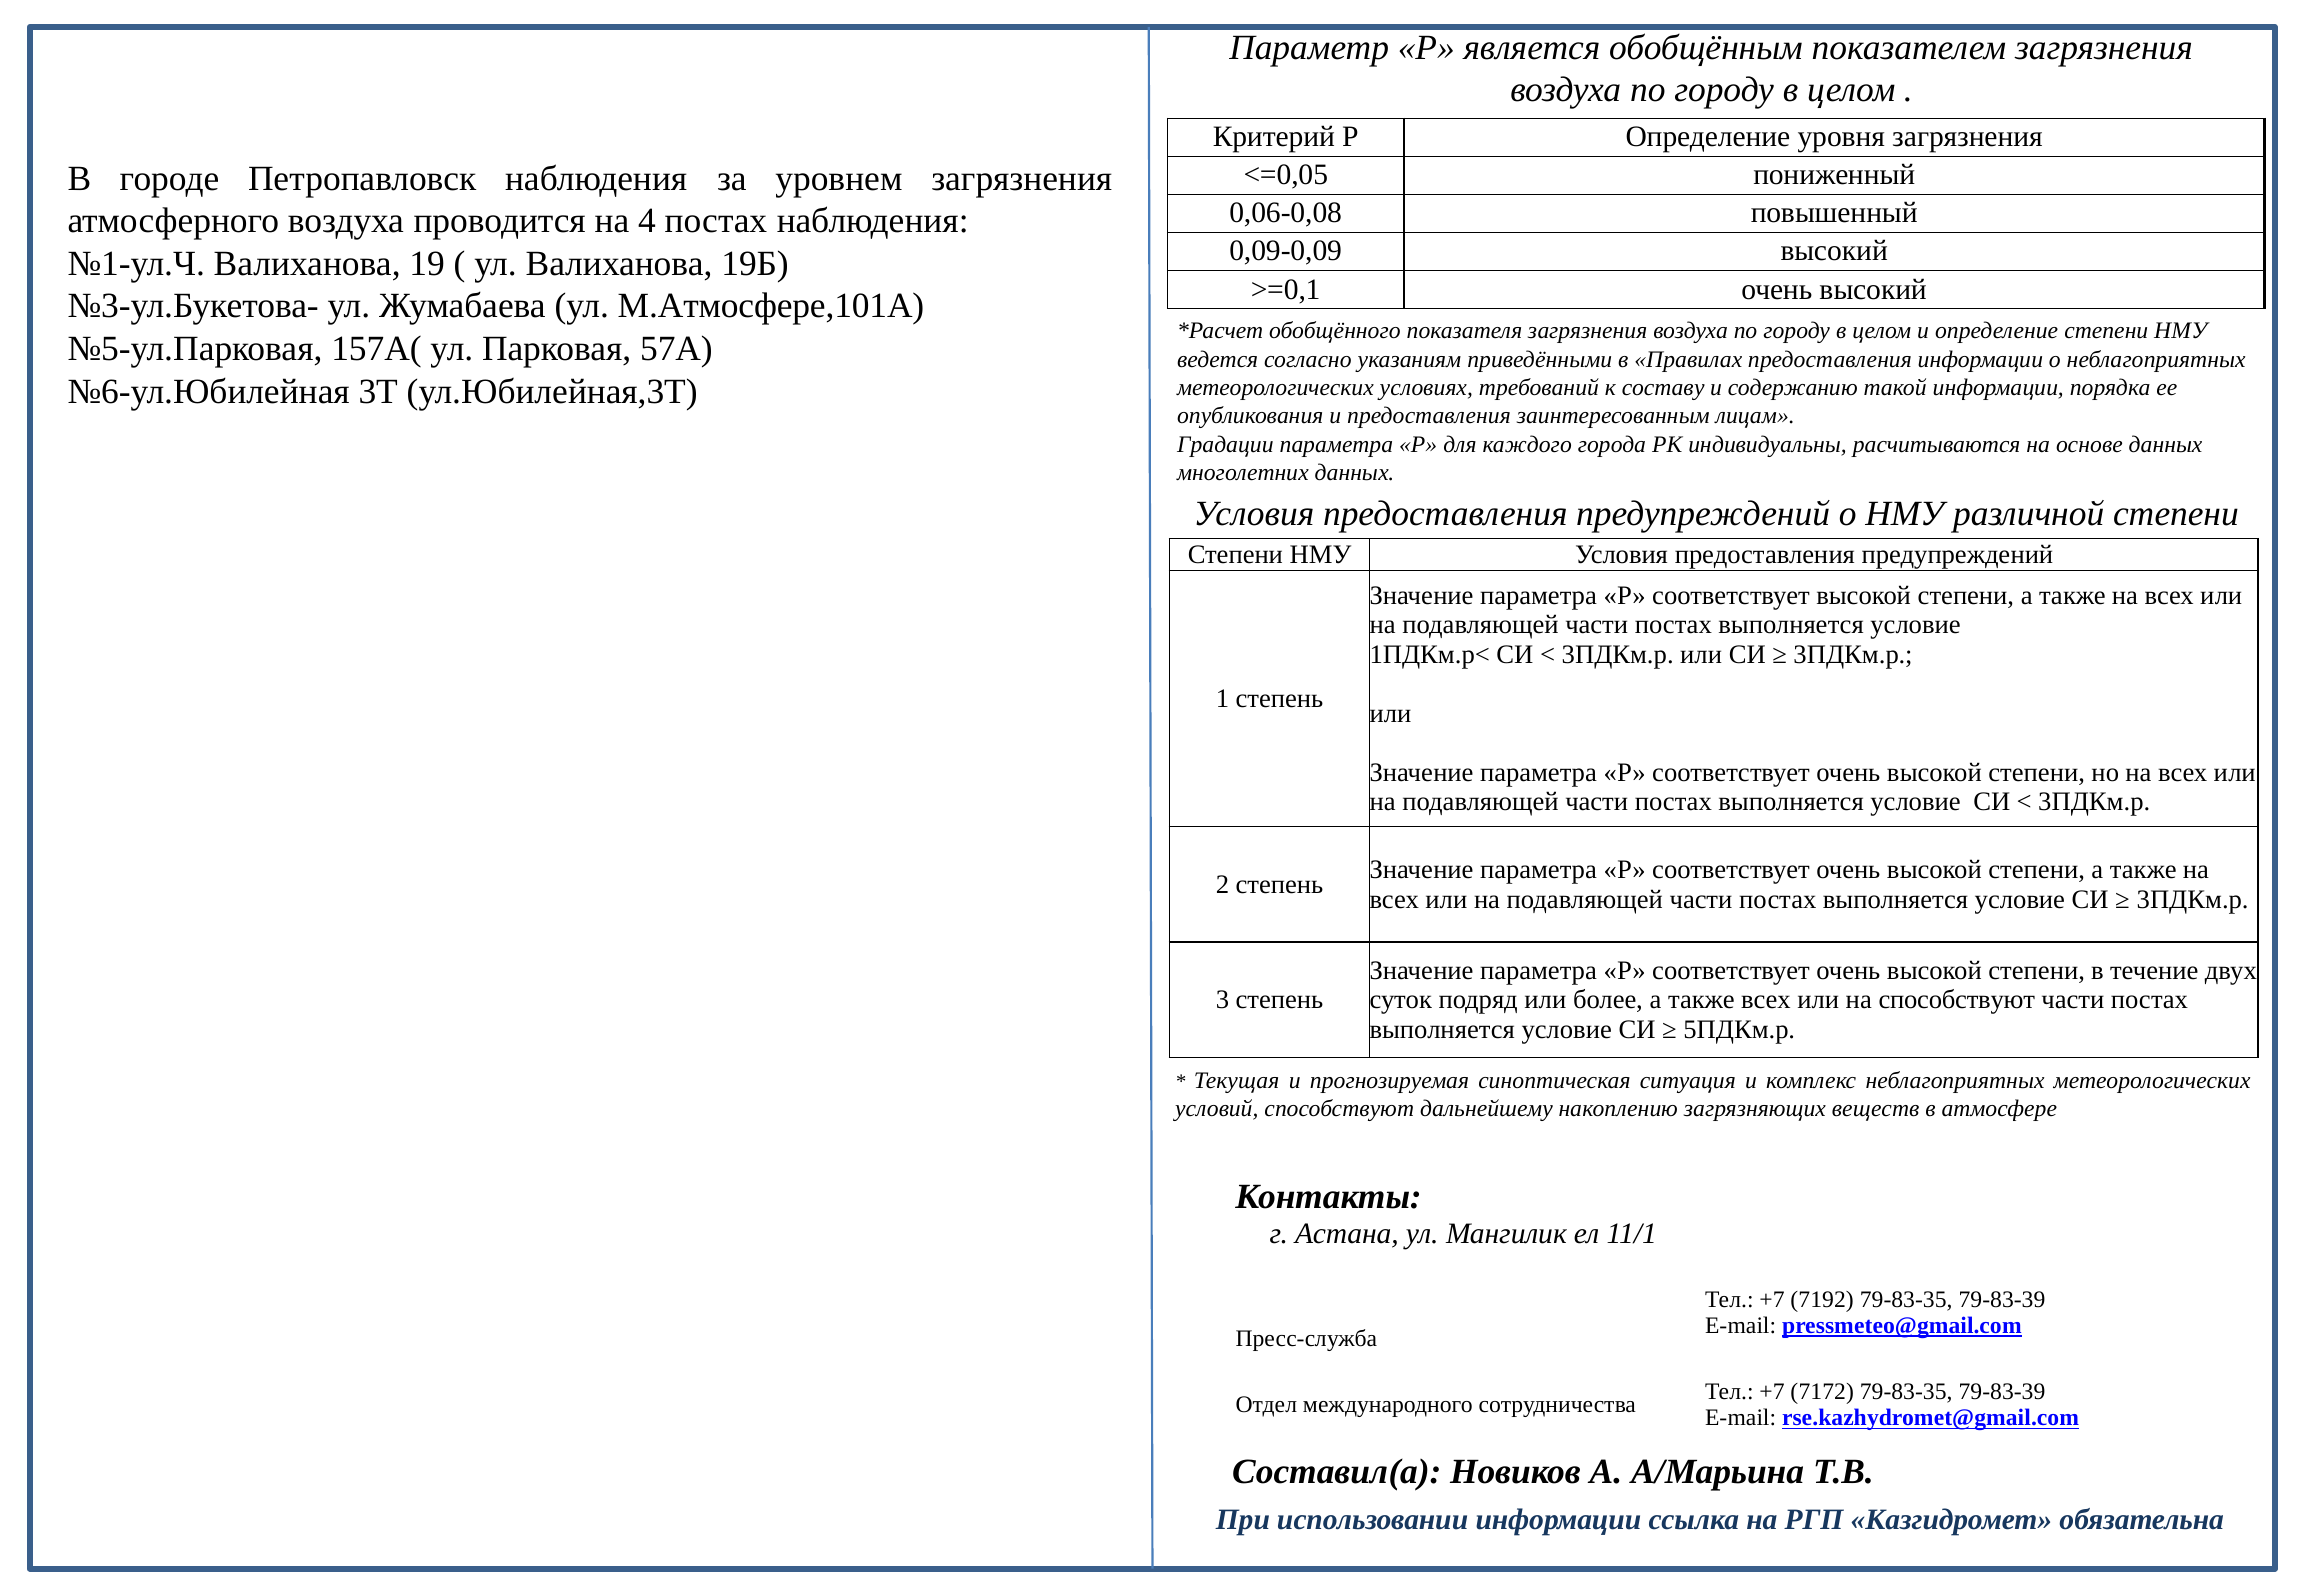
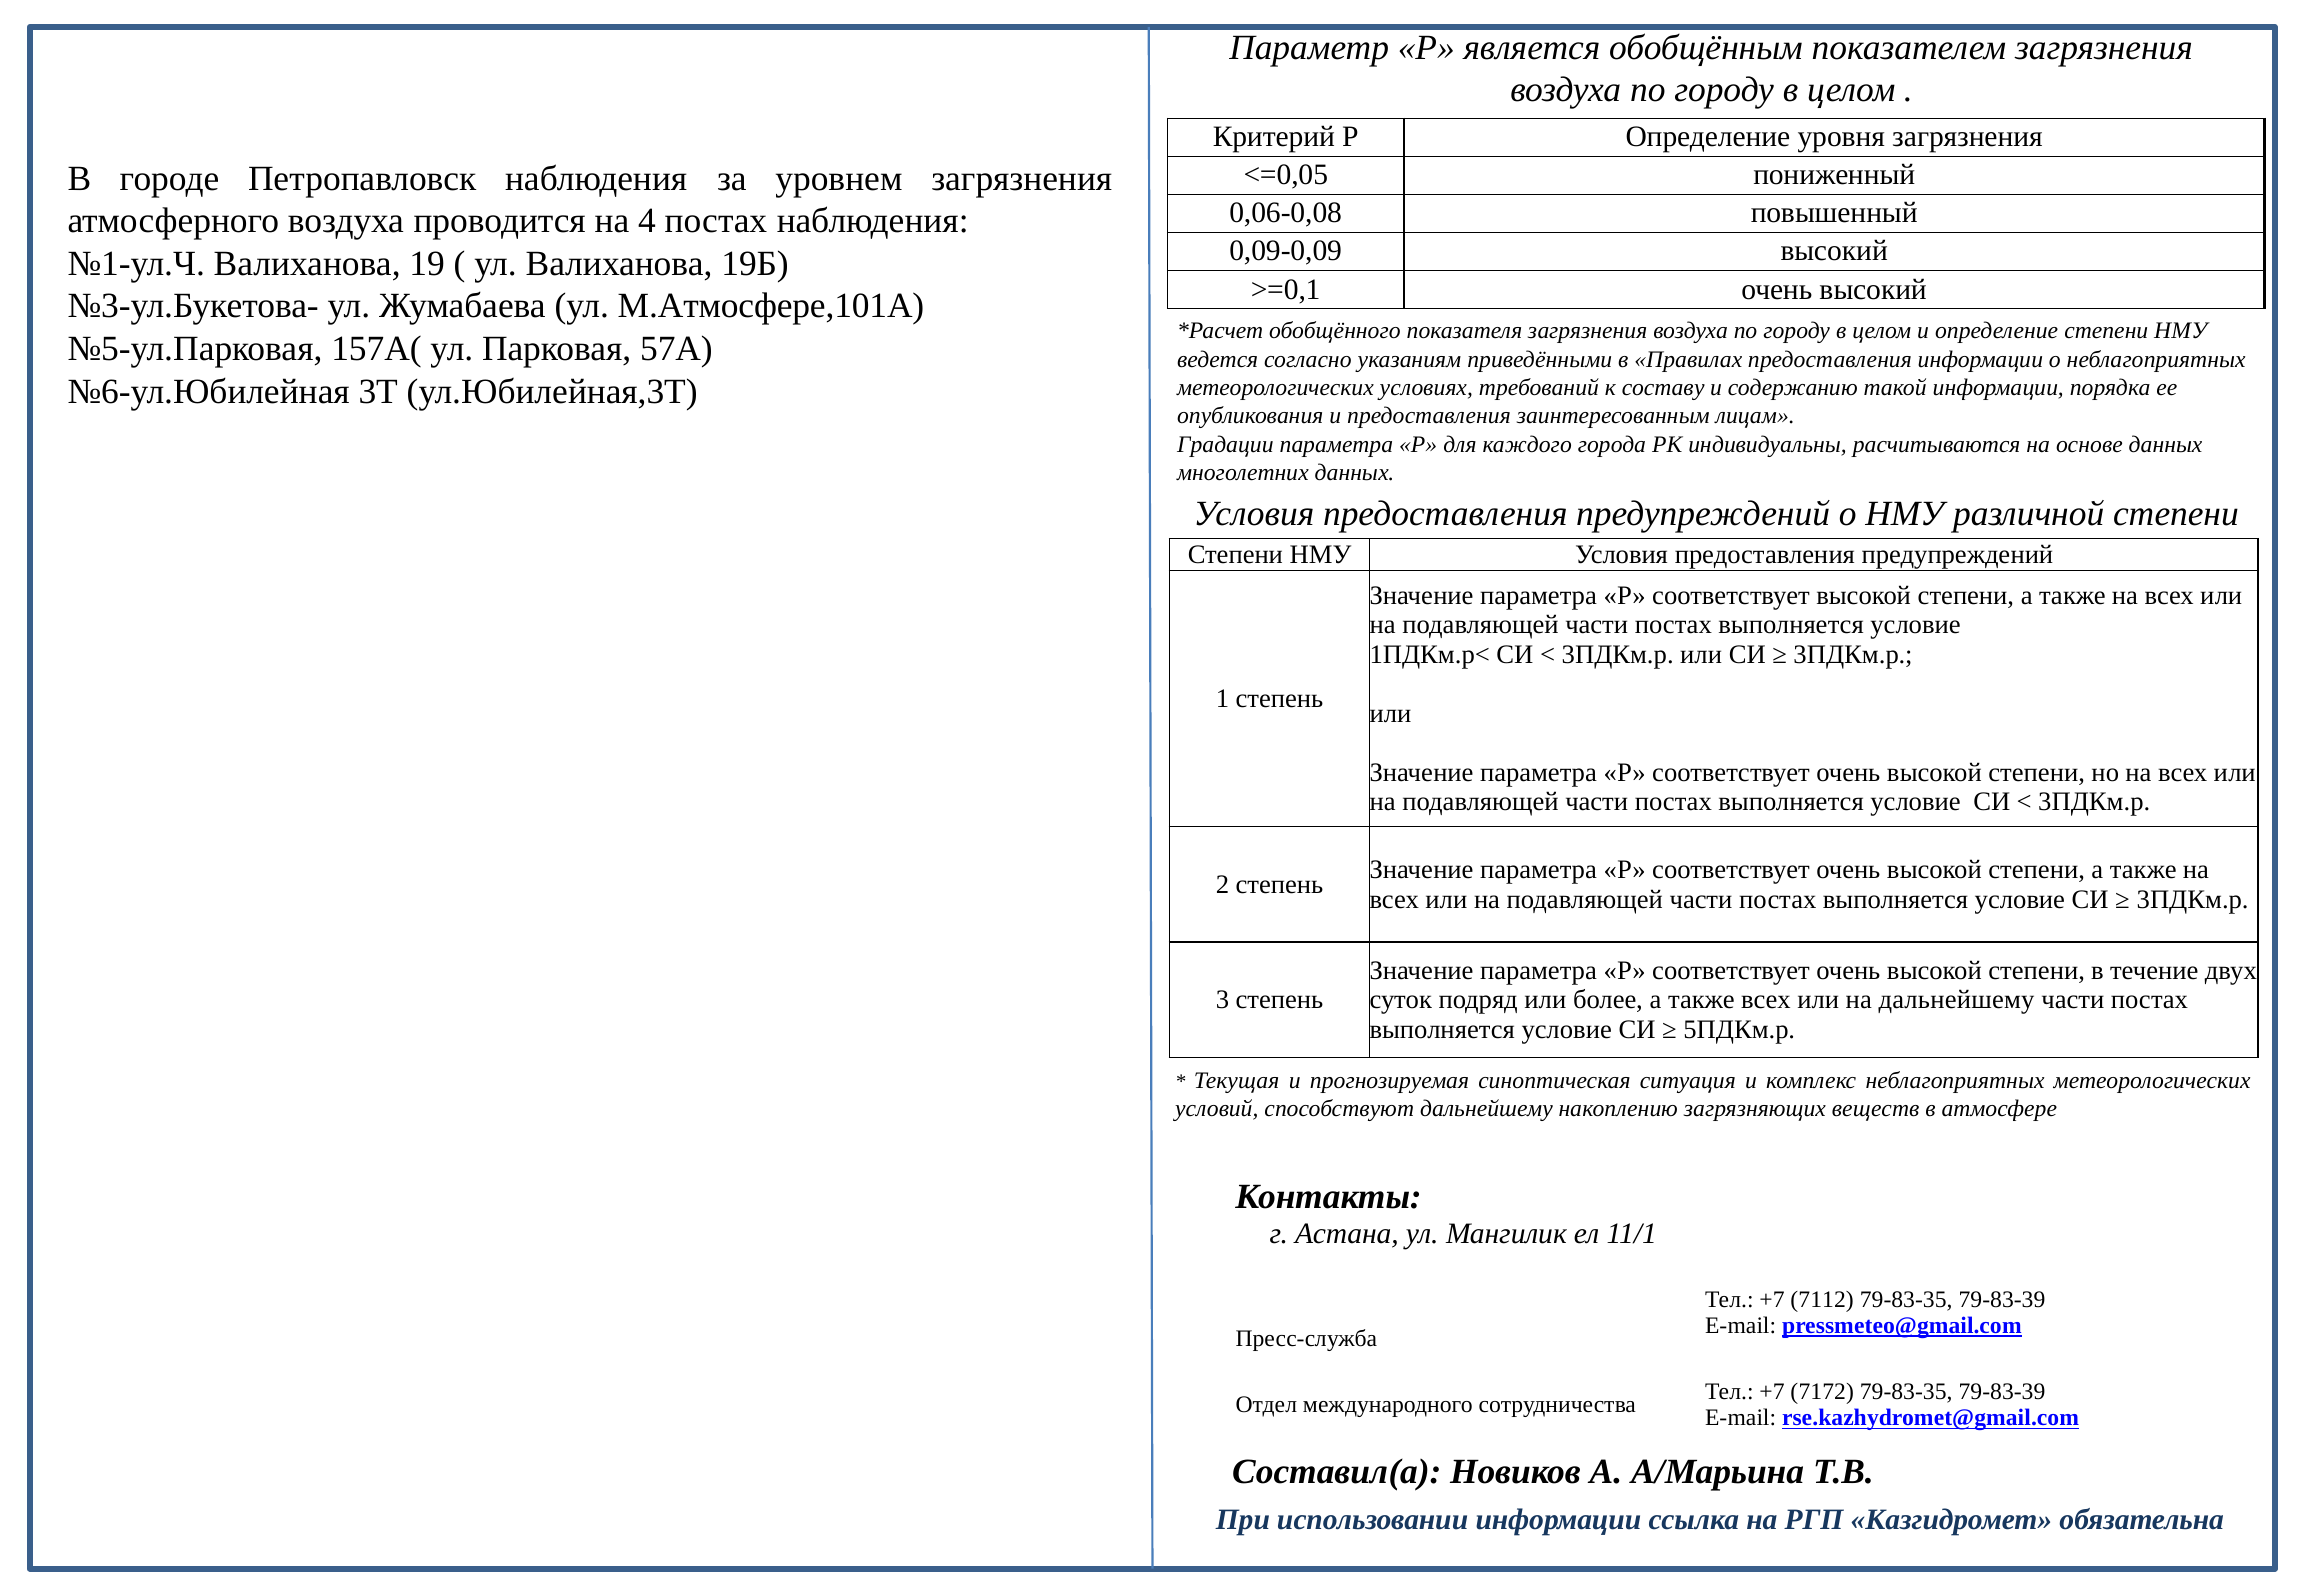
на способствуют: способствуют -> дальнейшему
7192: 7192 -> 7112
